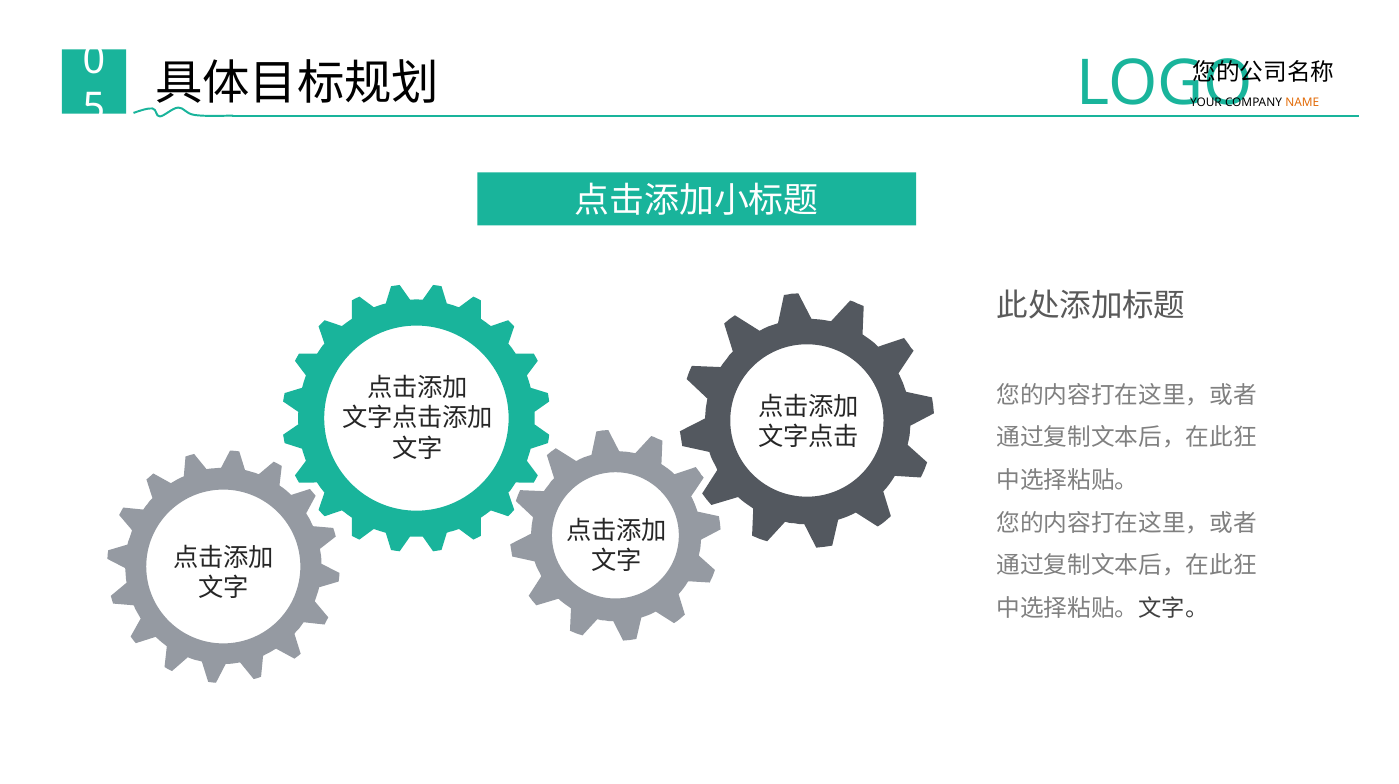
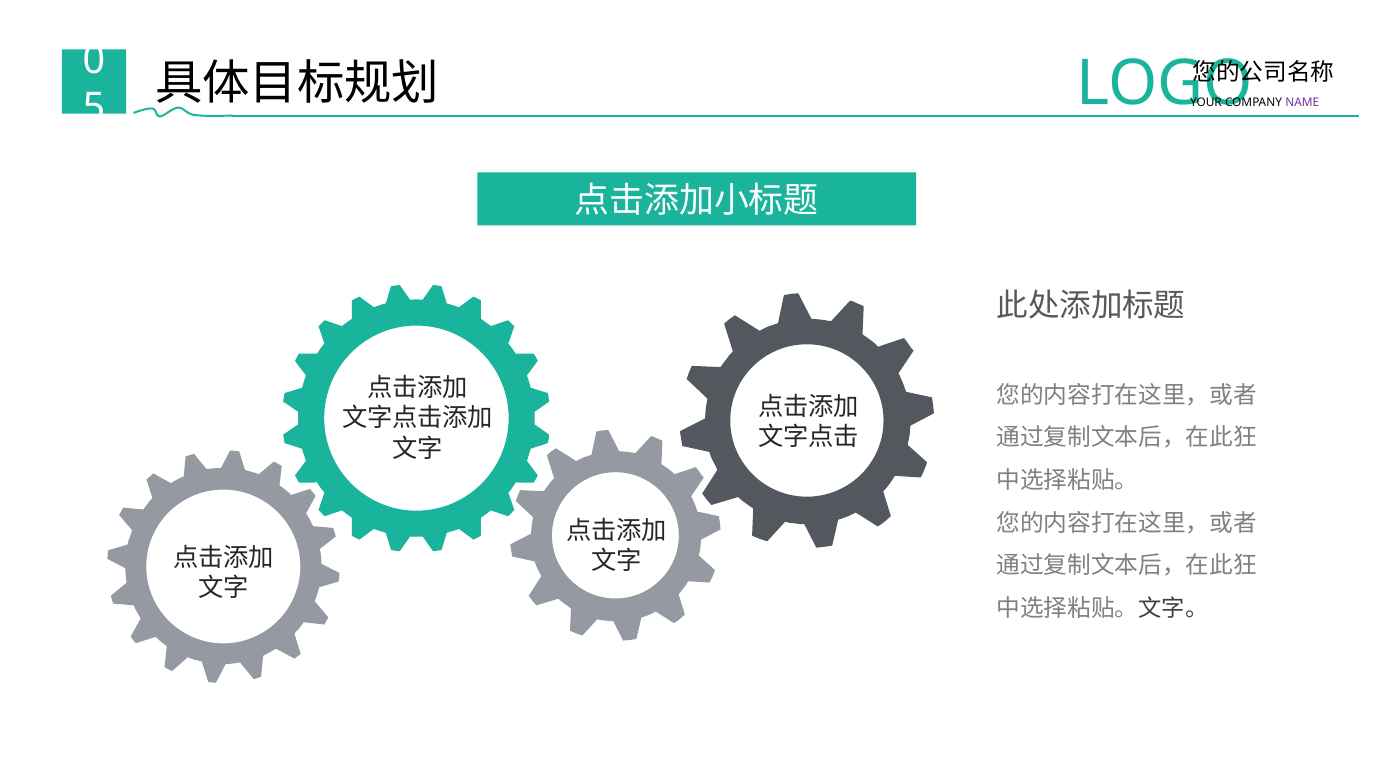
NAME colour: orange -> purple
